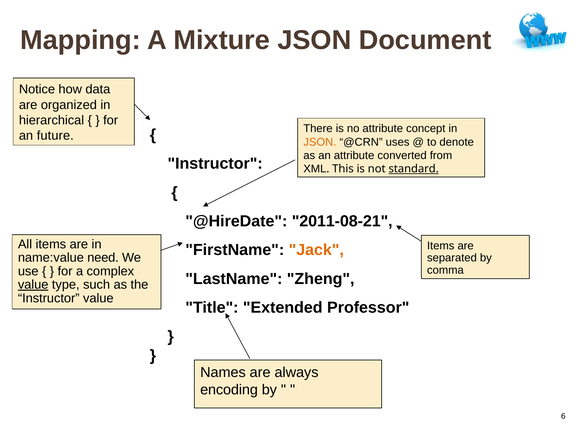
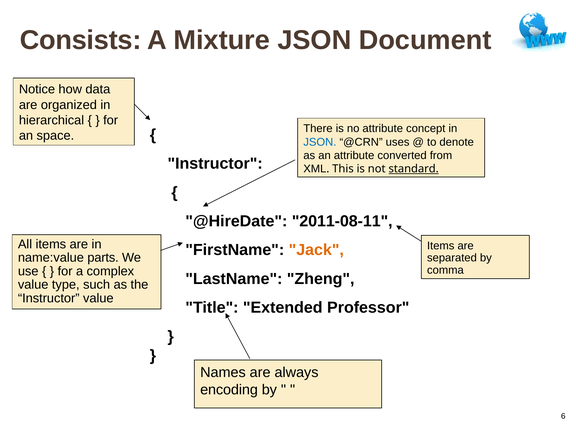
Mapping: Mapping -> Consists
future: future -> space
JSON at (320, 142) colour: orange -> blue
2011-08-21: 2011-08-21 -> 2011-08-11
need: need -> parts
value at (33, 285) underline: present -> none
